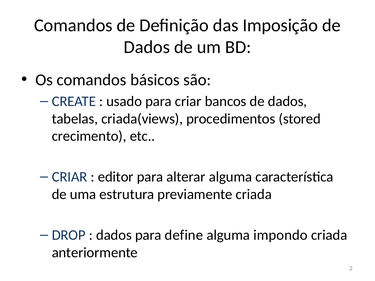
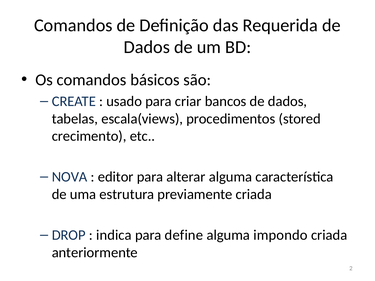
Imposição: Imposição -> Requerida
criada(views: criada(views -> escala(views
CRIAR at (70, 177): CRIAR -> NOVA
dados at (114, 235): dados -> indica
